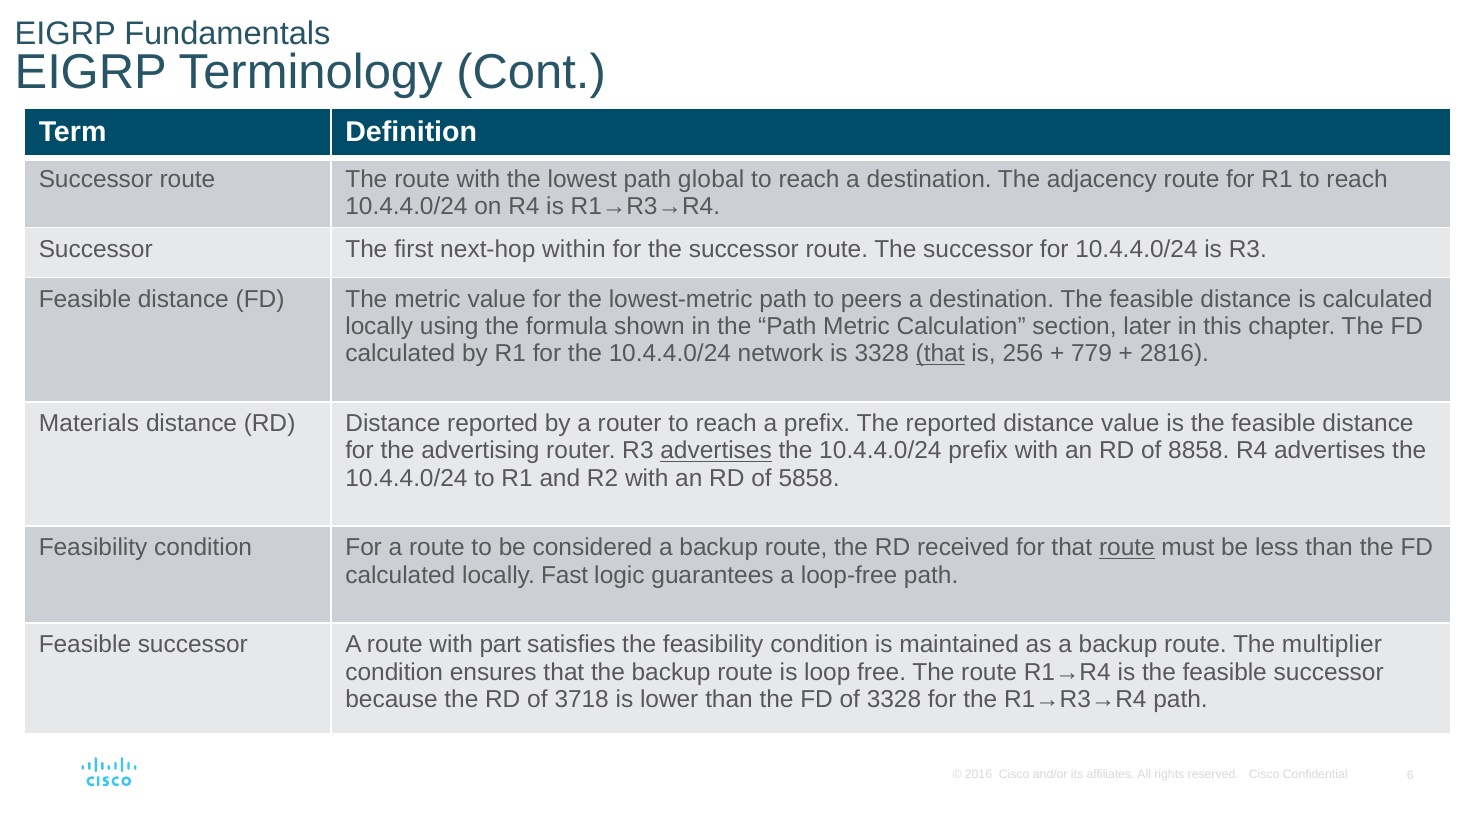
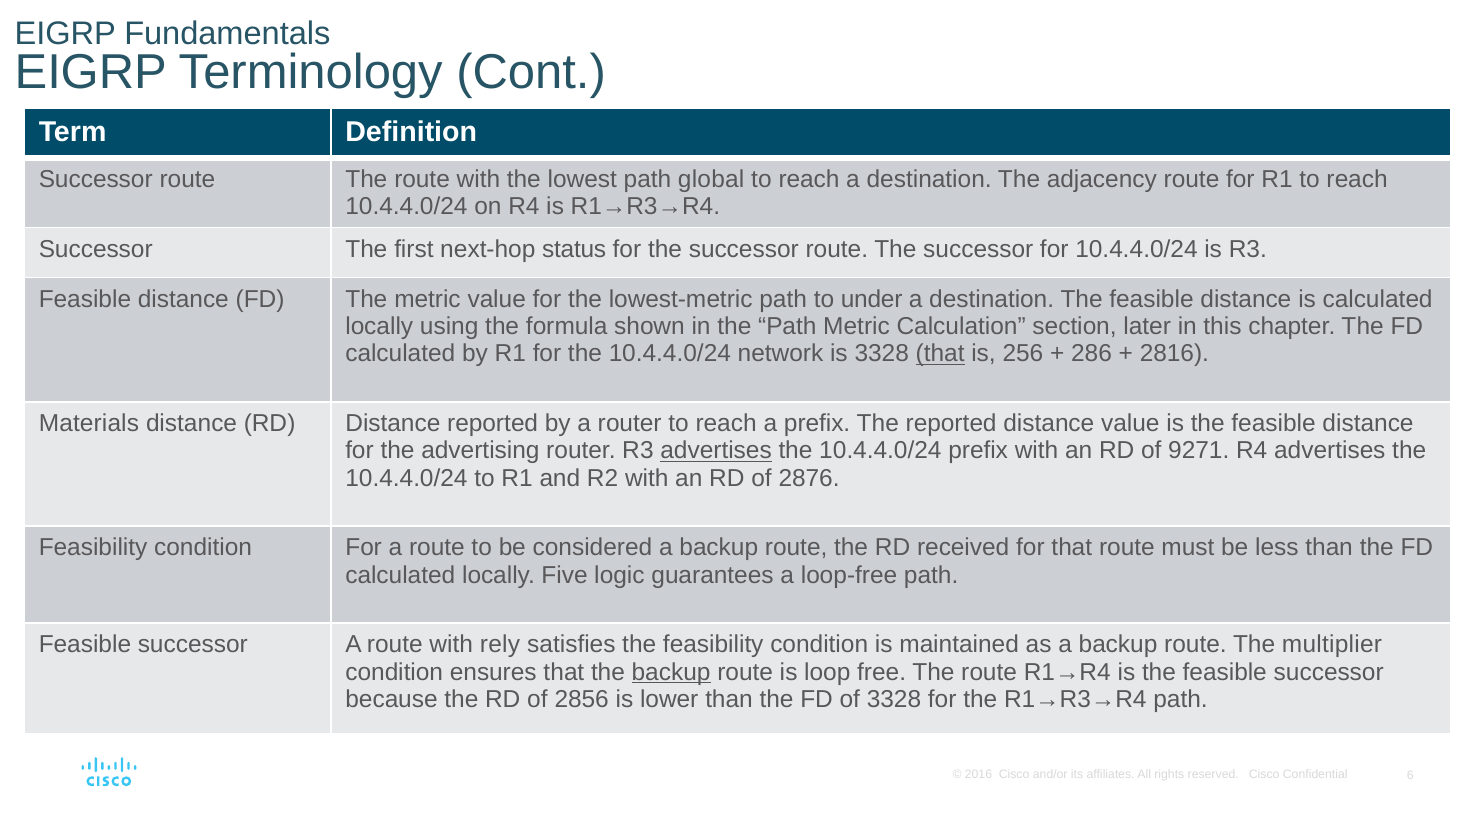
within: within -> status
peers: peers -> under
779: 779 -> 286
8858: 8858 -> 9271
5858: 5858 -> 2876
route at (1127, 548) underline: present -> none
Fast: Fast -> Five
part: part -> rely
backup at (671, 672) underline: none -> present
3718: 3718 -> 2856
